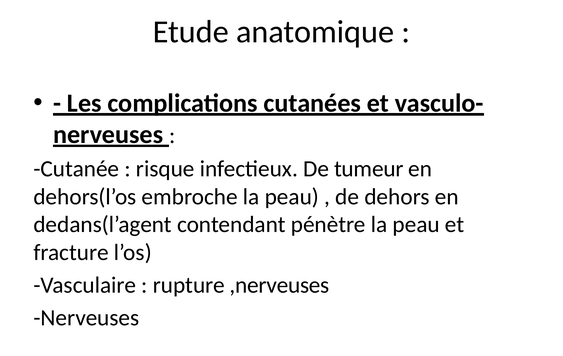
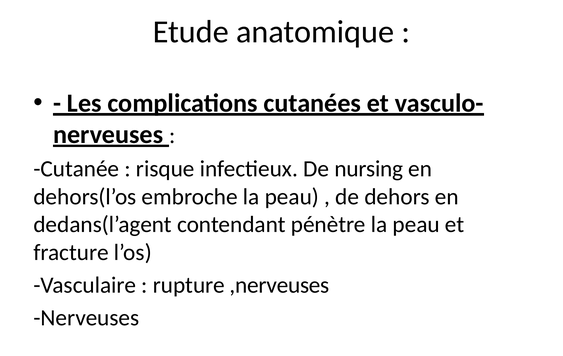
tumeur: tumeur -> nursing
